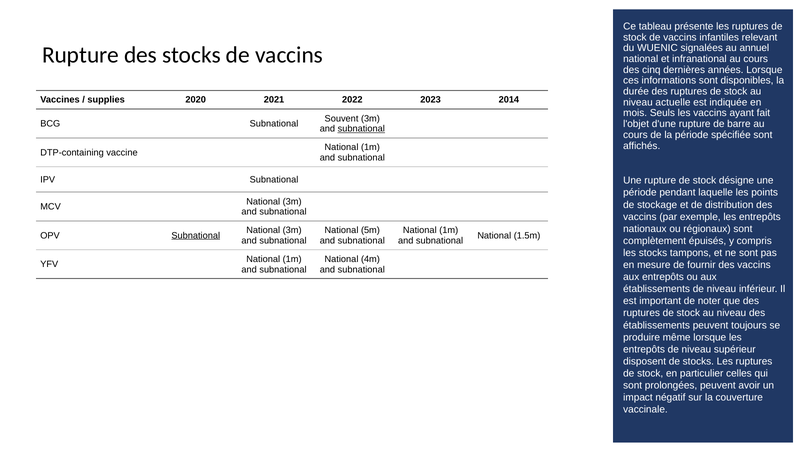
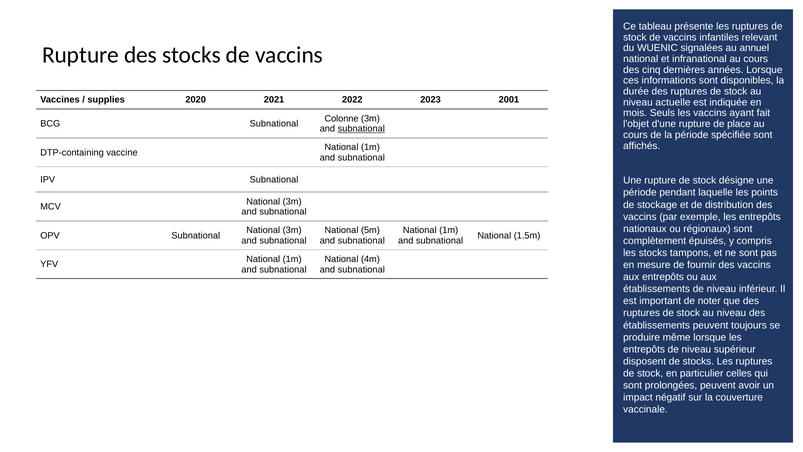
2014: 2014 -> 2001
Souvent: Souvent -> Colonne
barre: barre -> place
Subnational at (196, 235) underline: present -> none
